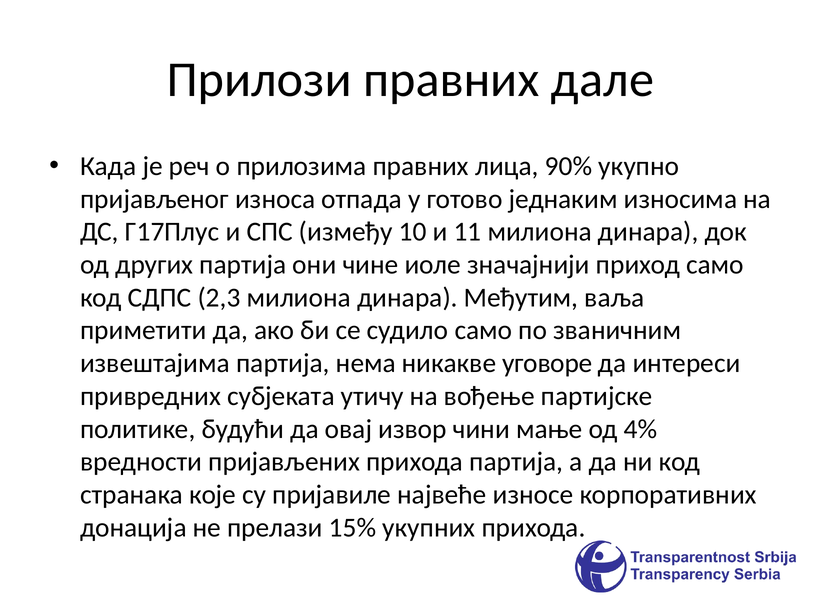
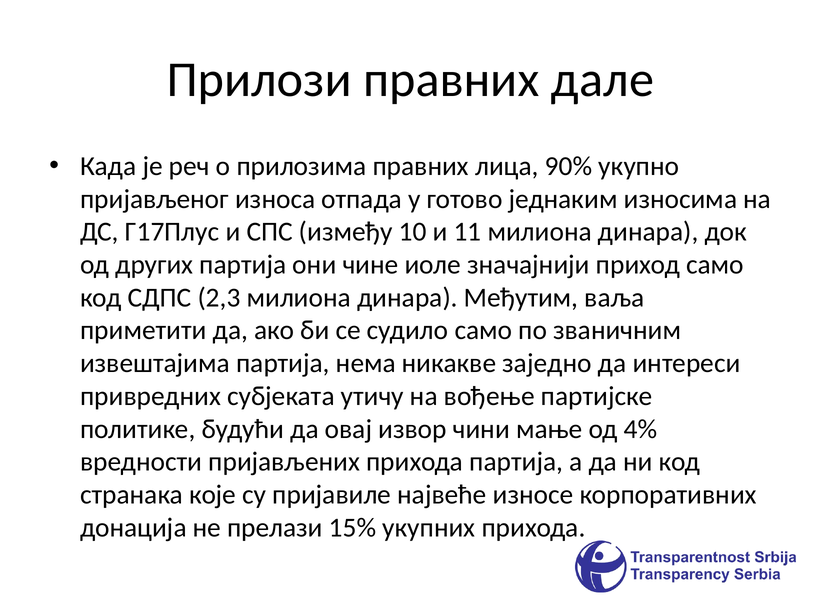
уговоре: уговоре -> заједно
